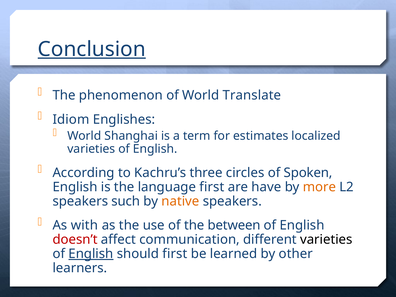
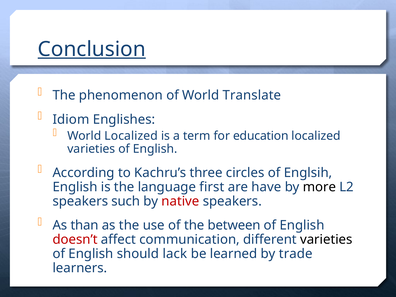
World Shanghai: Shanghai -> Localized
estimates: estimates -> education
Spoken: Spoken -> Englsih
more colour: orange -> black
native colour: orange -> red
with: with -> than
English at (91, 254) underline: present -> none
should first: first -> lack
other: other -> trade
